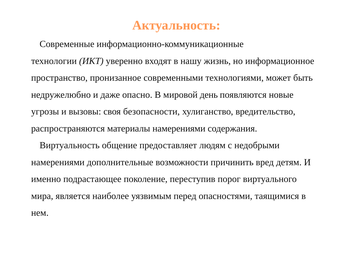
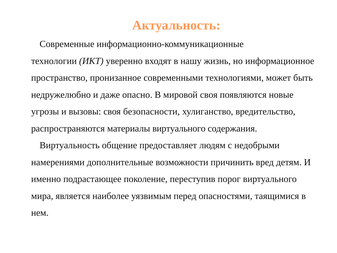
мировой день: день -> своя
материалы намерениями: намерениями -> виртуального
